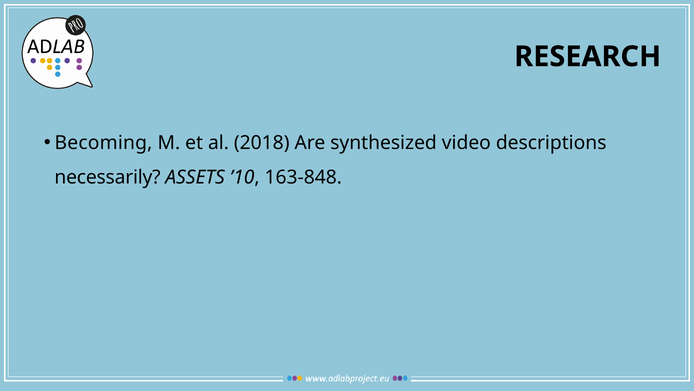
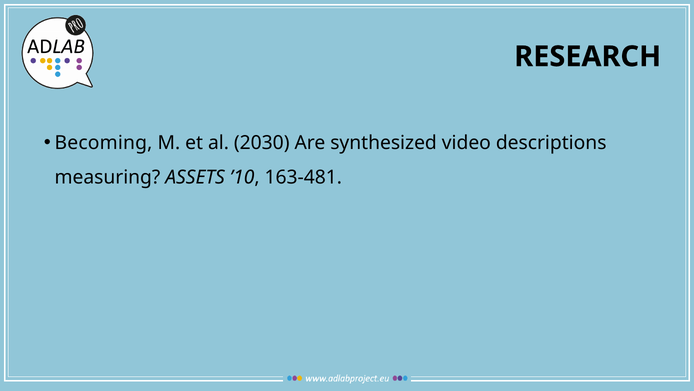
2018: 2018 -> 2030
necessarily: necessarily -> measuring
163-848: 163-848 -> 163-481
